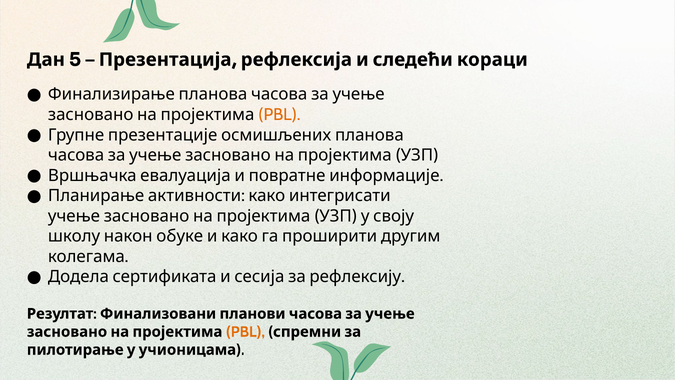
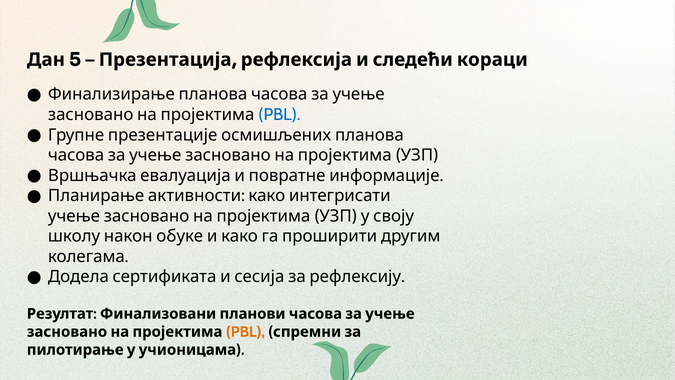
PBL at (279, 115) colour: orange -> blue
